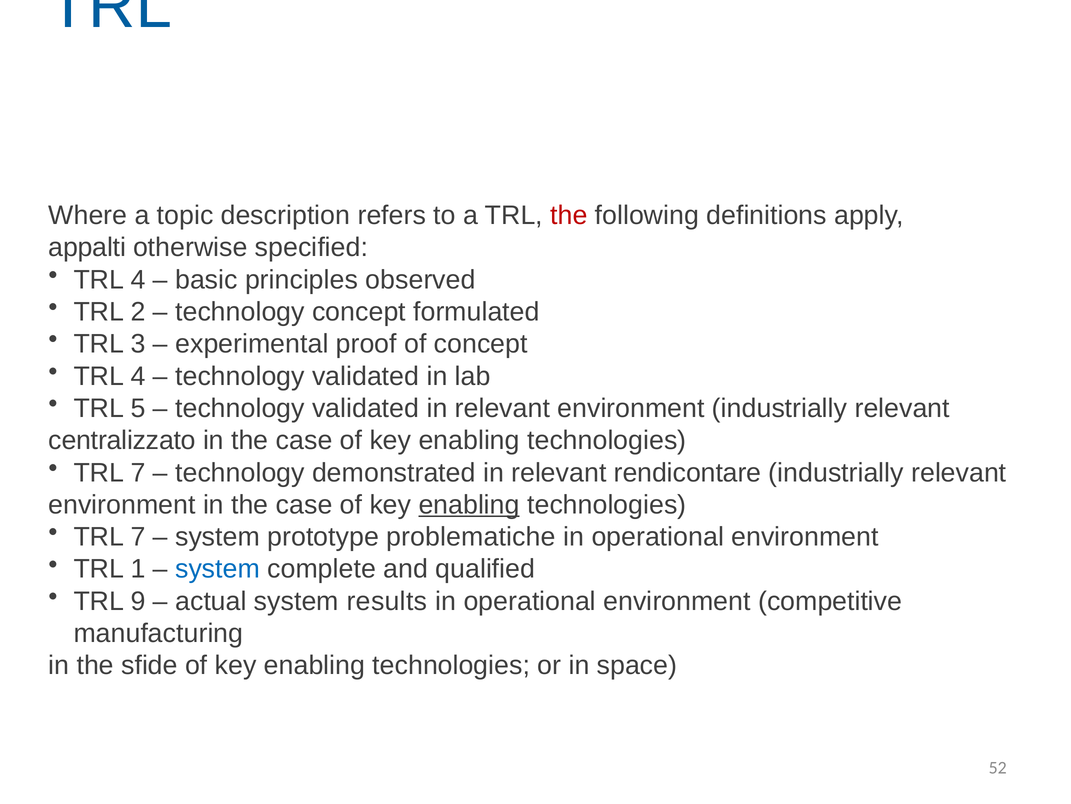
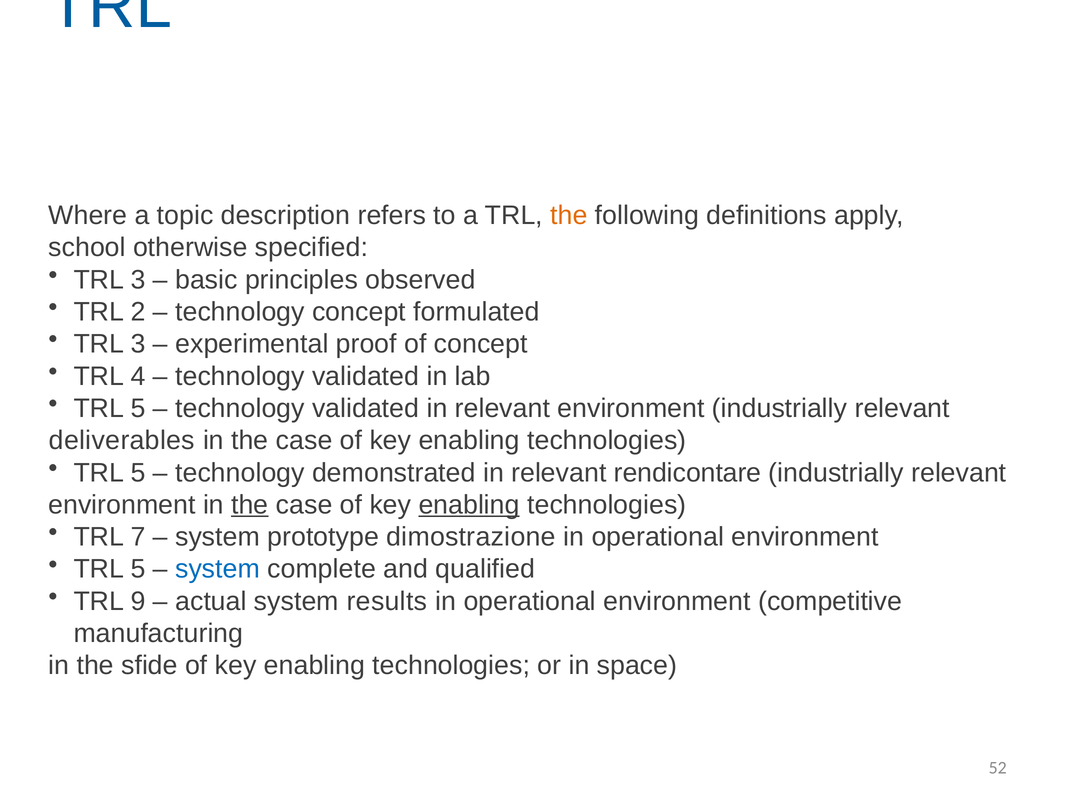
the at (569, 215) colour: red -> orange
appalti: appalti -> school
4 at (138, 279): 4 -> 3
centralizzato: centralizzato -> deliverables
7 at (138, 472): 7 -> 5
the at (250, 504) underline: none -> present
problematiche: problematiche -> dimostrazione
1 at (138, 569): 1 -> 5
